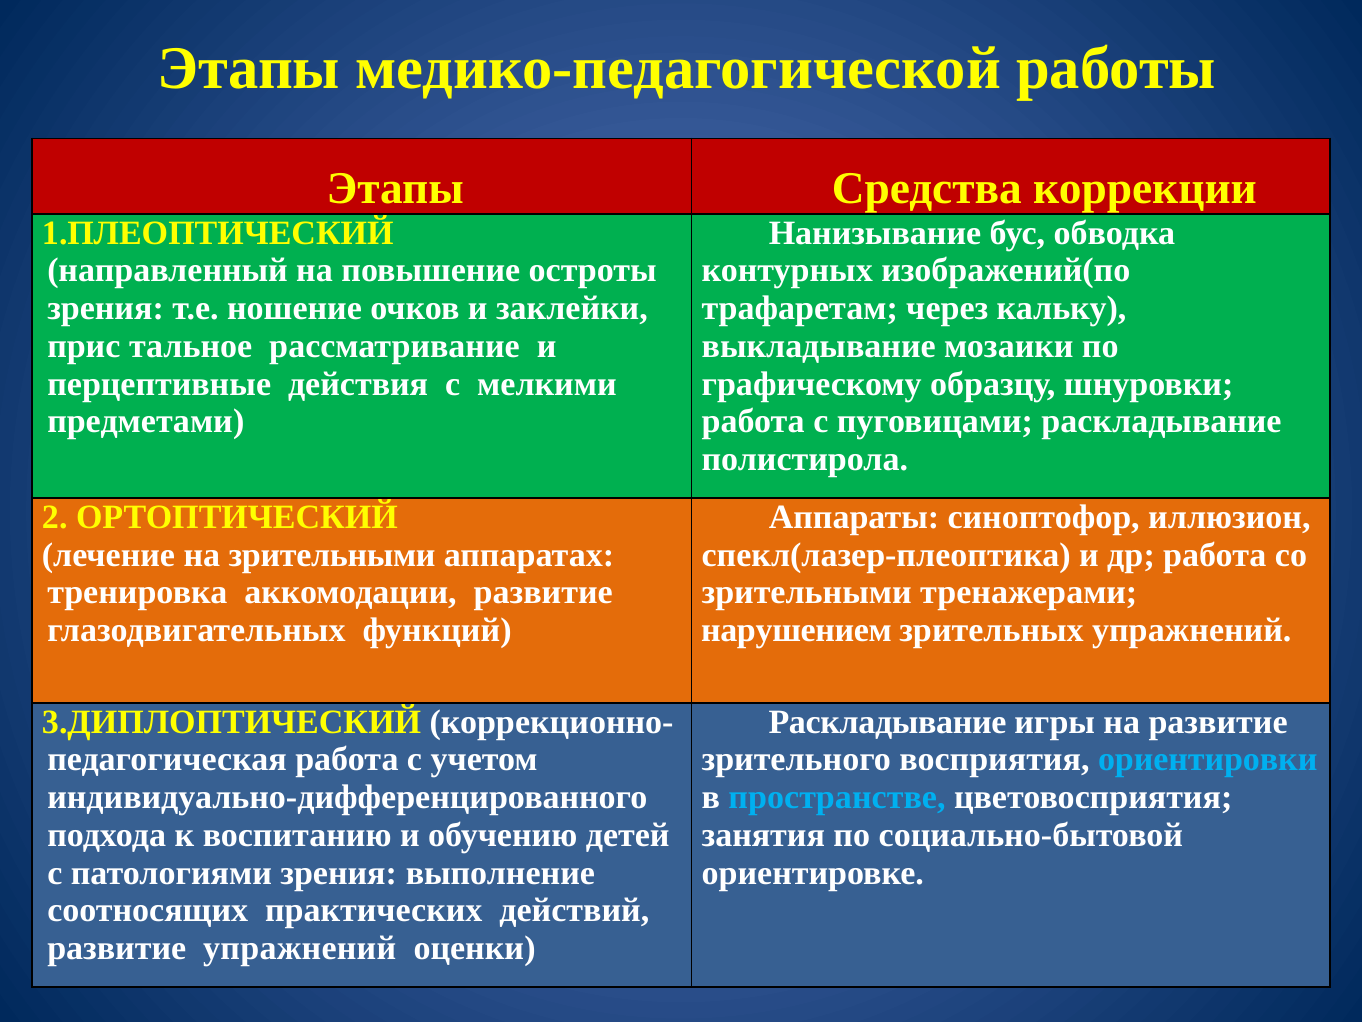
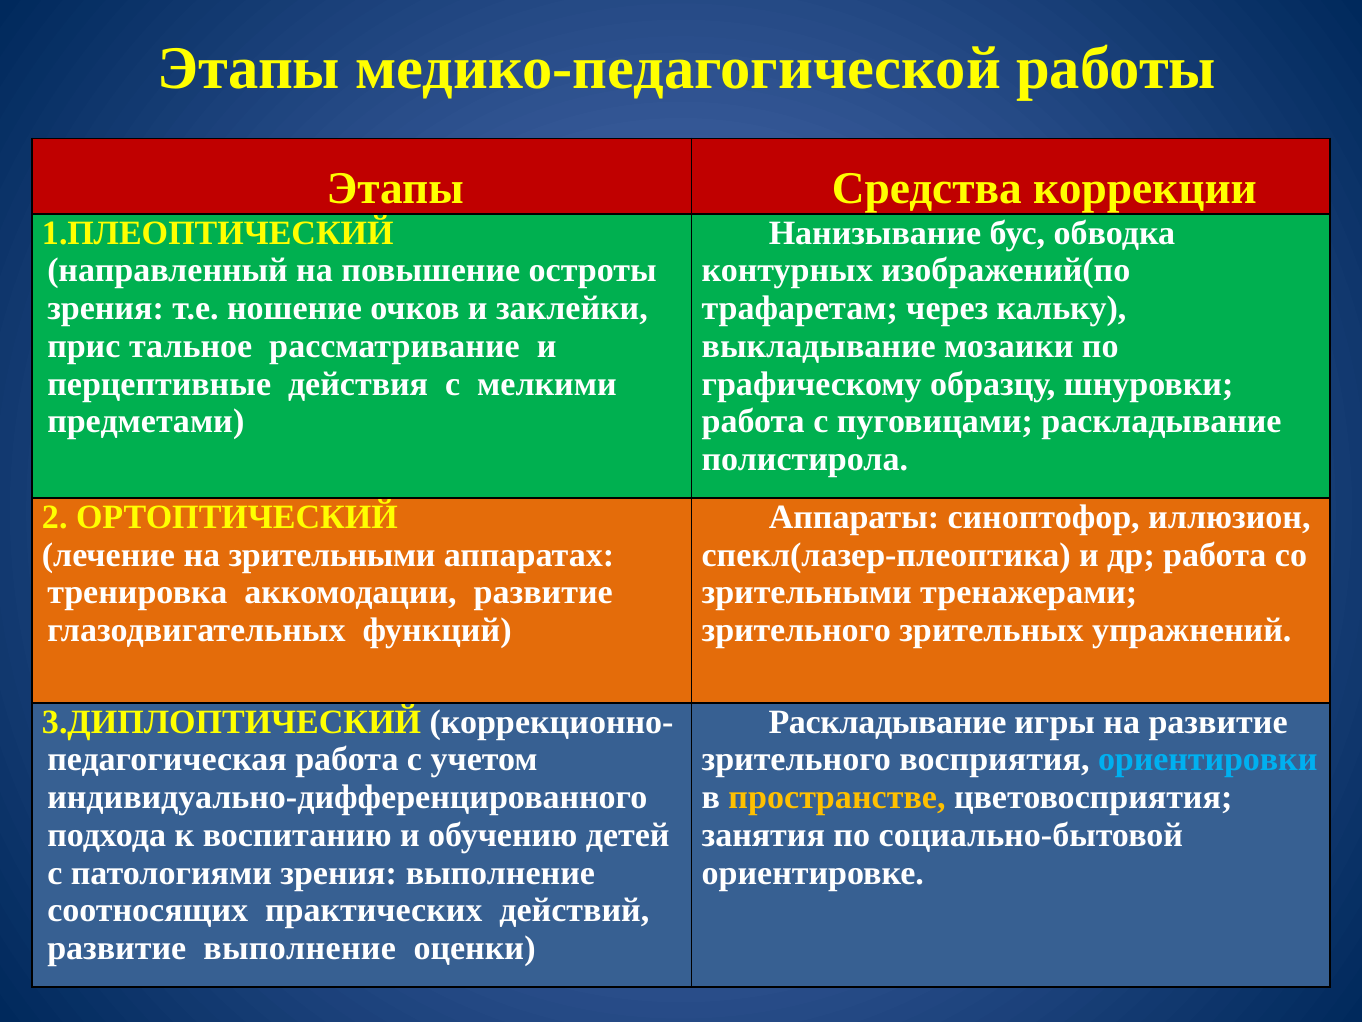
нарушением at (796, 630): нарушением -> зрительного
пространстве colour: light blue -> yellow
развитие упражнений: упражнений -> выполнение
